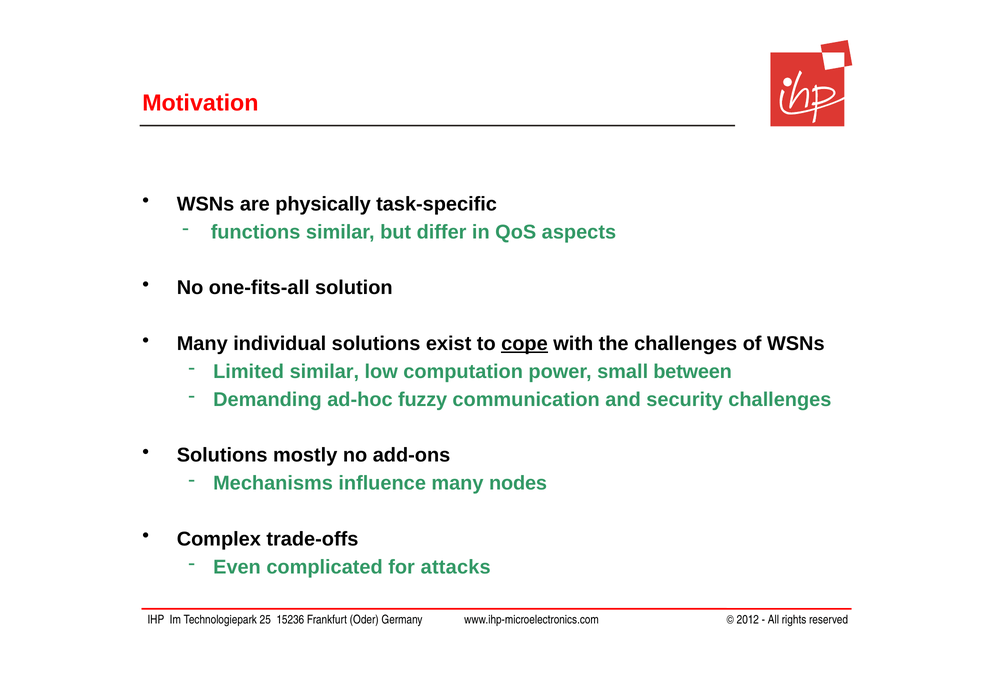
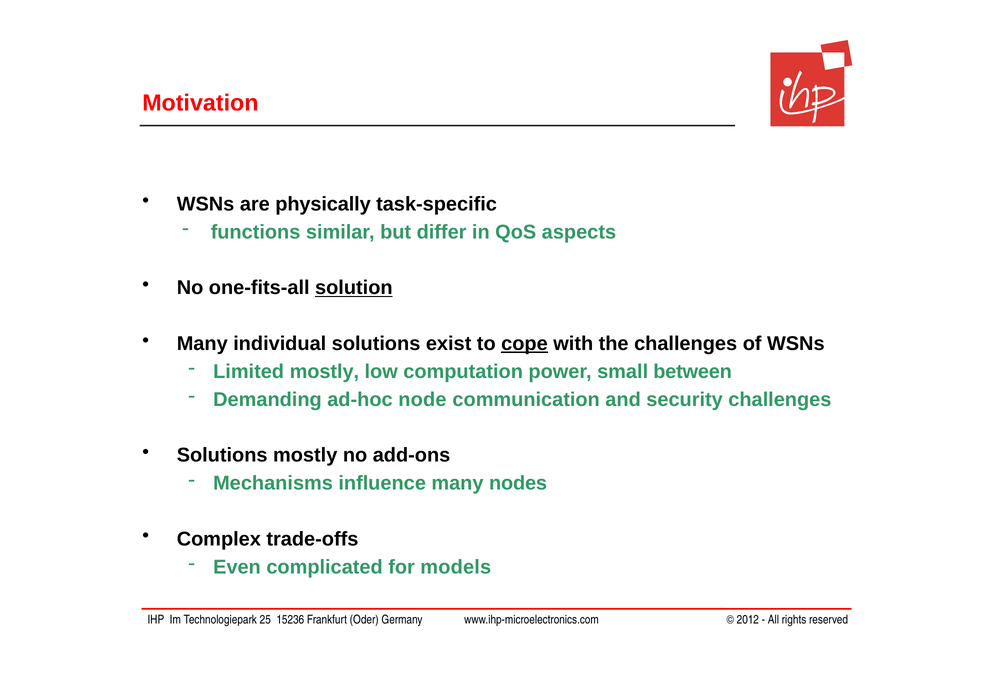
solution underline: none -> present
Limited similar: similar -> mostly
fuzzy: fuzzy -> node
attacks: attacks -> models
